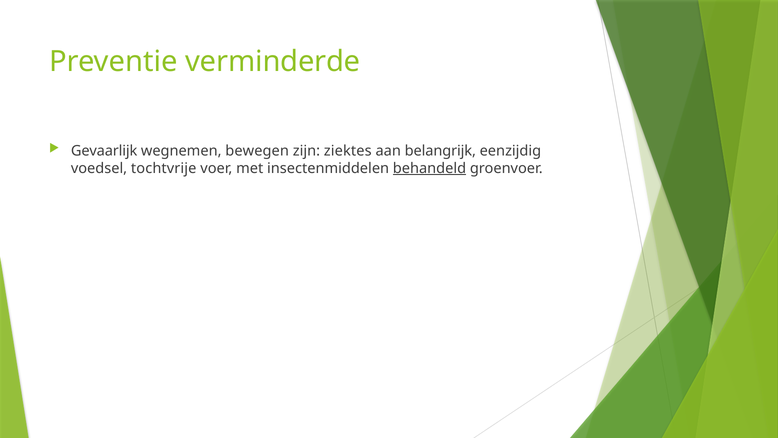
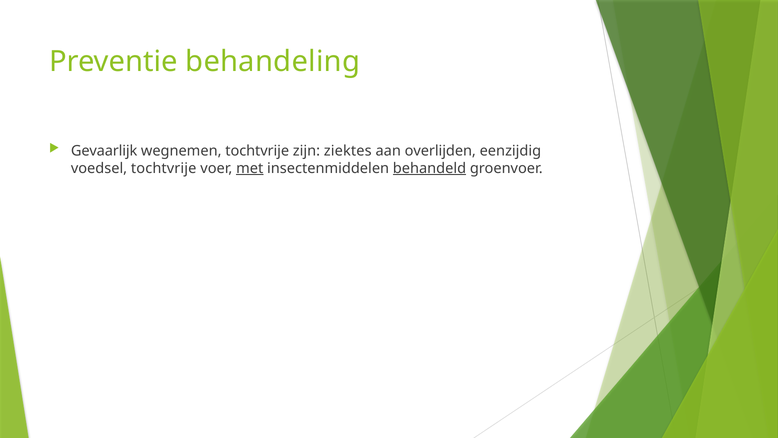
verminderde: verminderde -> behandeling
wegnemen bewegen: bewegen -> tochtvrije
belangrijk: belangrijk -> overlijden
met underline: none -> present
